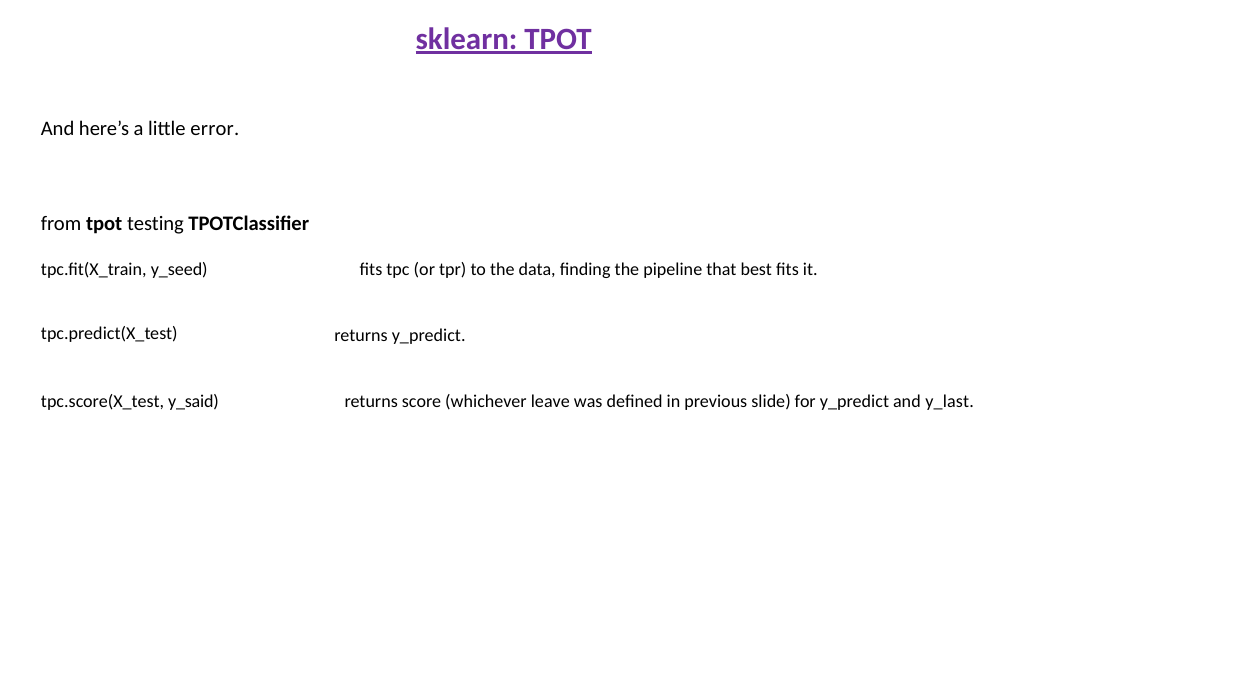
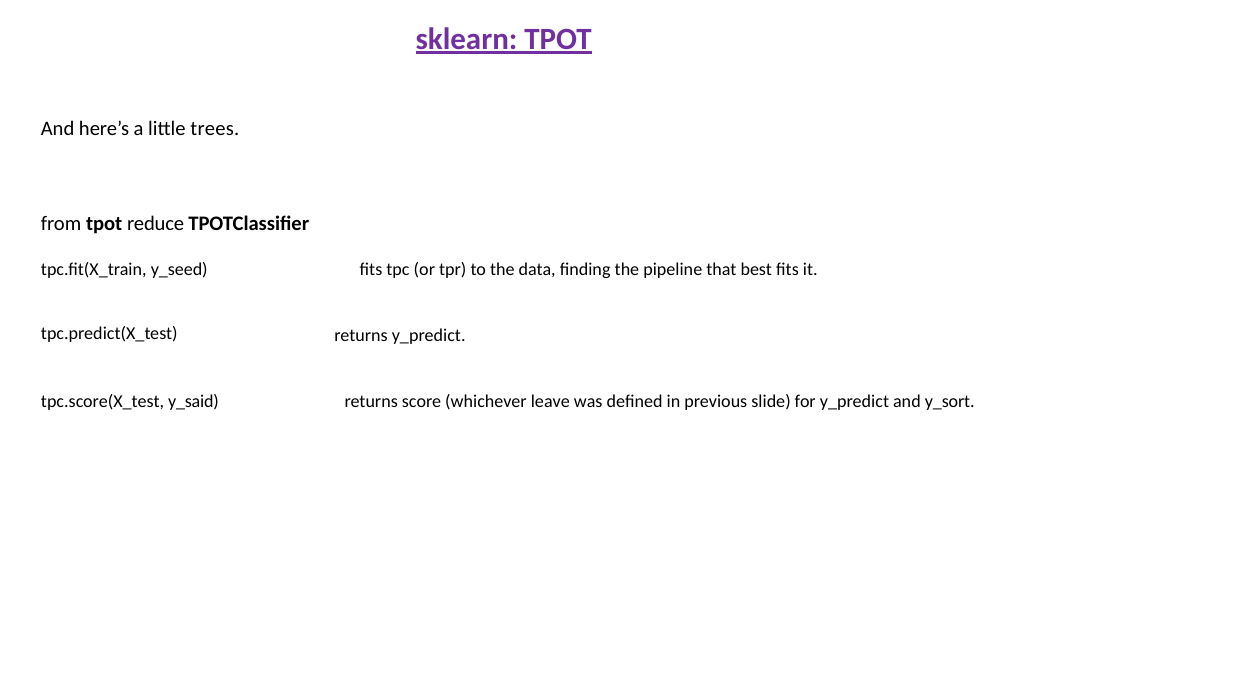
error: error -> trees
testing: testing -> reduce
y_last: y_last -> y_sort
